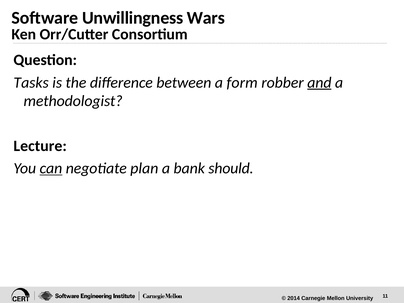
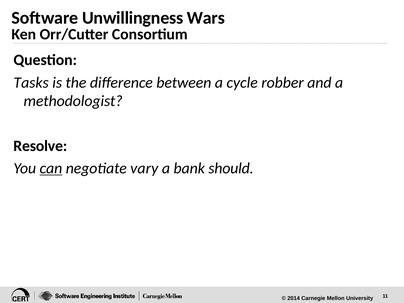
form: form -> cycle
and underline: present -> none
Lecture: Lecture -> Resolve
plan: plan -> vary
